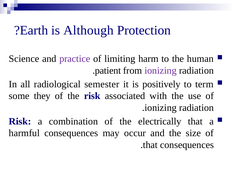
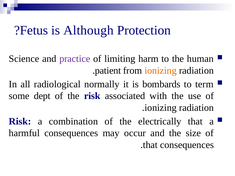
Earth: Earth -> Fetus
ionizing at (161, 71) colour: purple -> orange
semester: semester -> normally
positively: positively -> bombards
they: they -> dept
